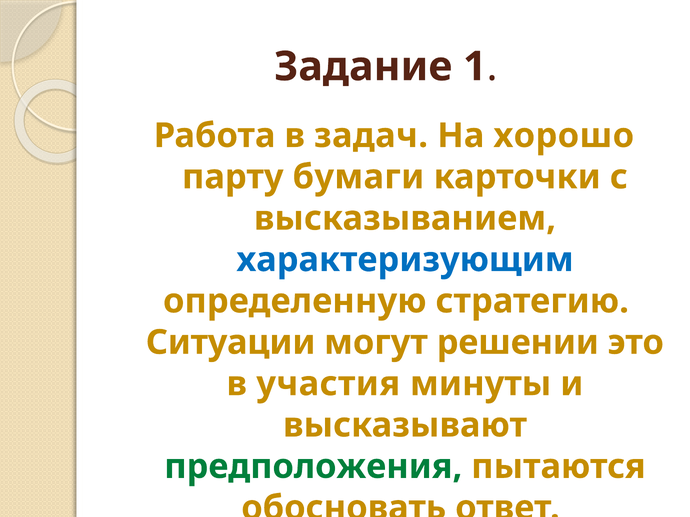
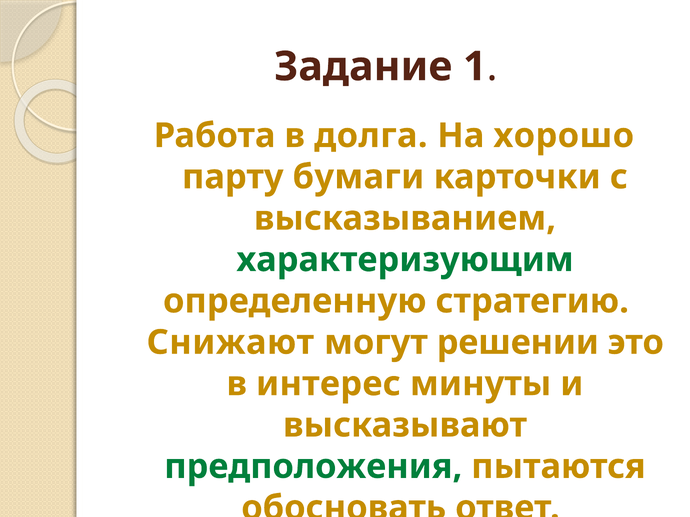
задач: задач -> долга
характеризующим colour: blue -> green
Ситуации: Ситуации -> Снижают
участия: участия -> интерес
